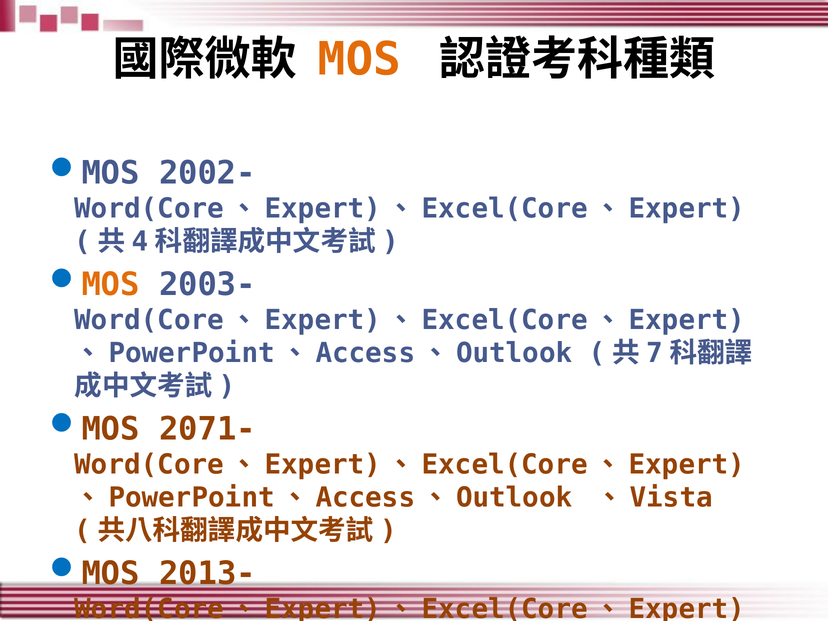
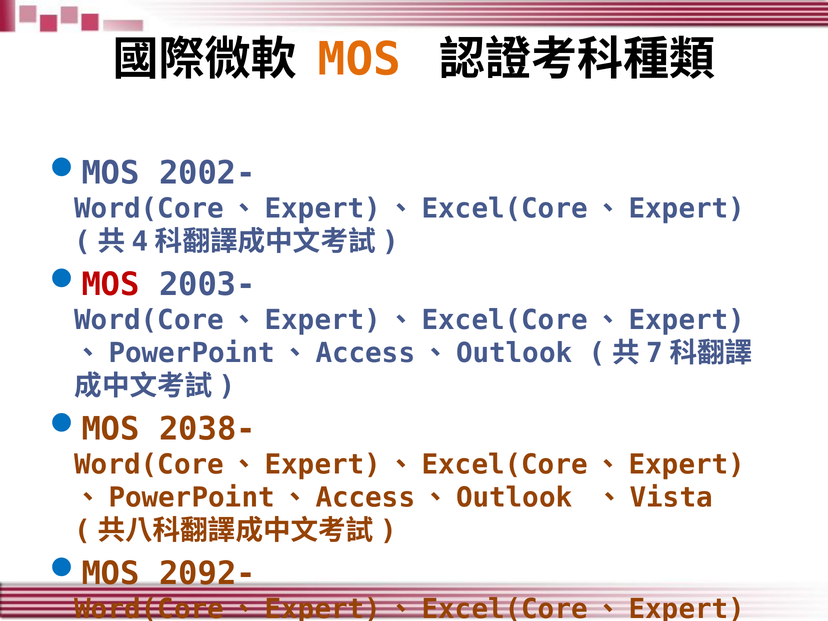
MOS at (111, 284) colour: orange -> red
2071-: 2071- -> 2038-
2013-: 2013- -> 2092-
